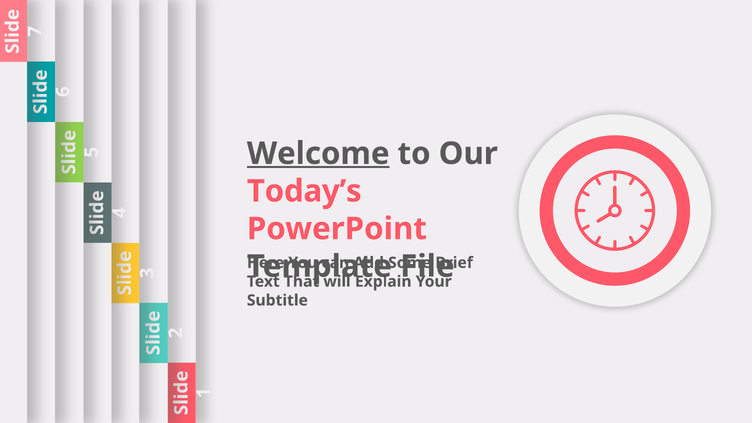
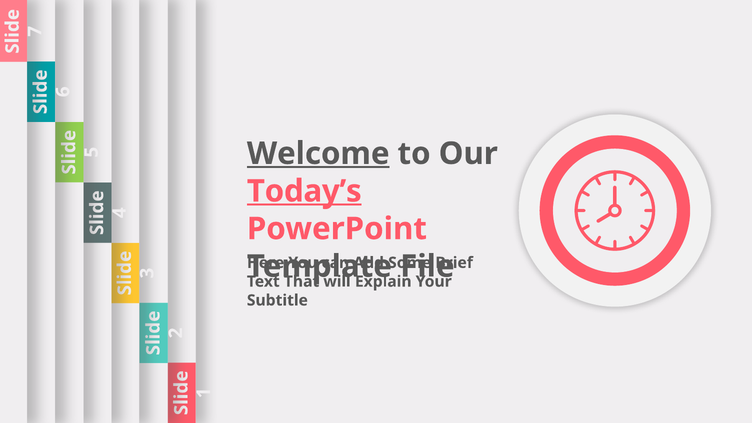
Today’s underline: none -> present
